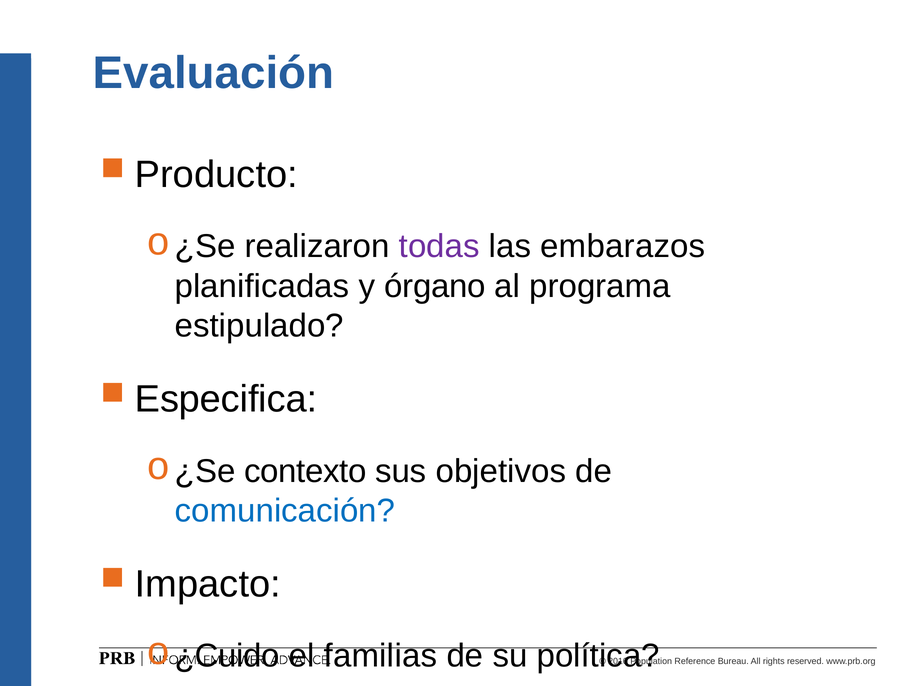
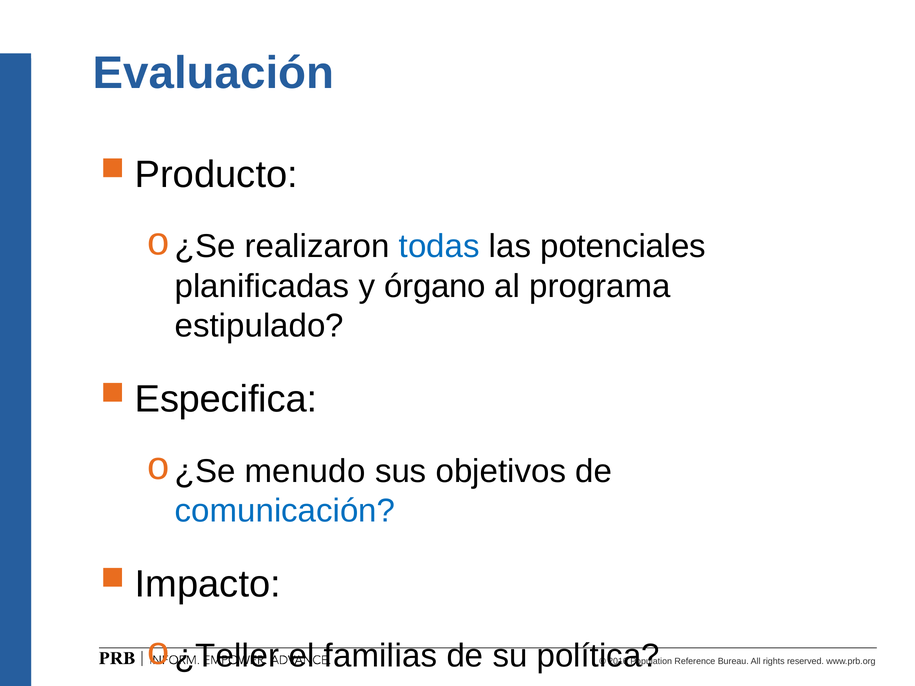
todas colour: purple -> blue
embarazos: embarazos -> potenciales
contexto: contexto -> menudo
¿Cuido: ¿Cuido -> ¿Teller
